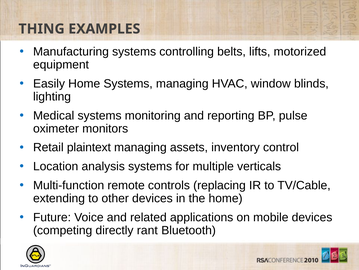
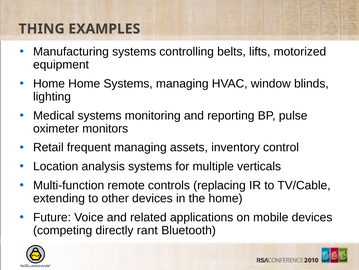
Easily at (49, 83): Easily -> Home
plaintext: plaintext -> frequent
